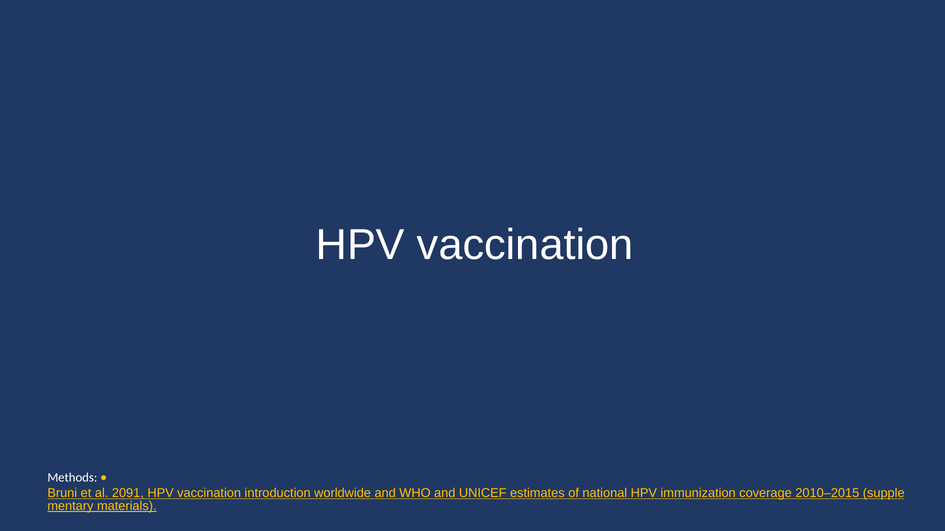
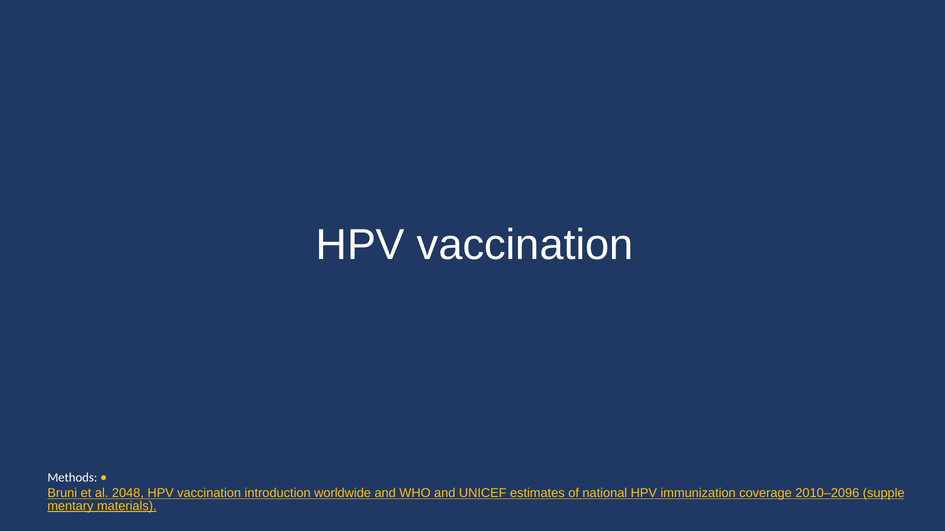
2091: 2091 -> 2048
2010–2015: 2010–2015 -> 2010–2096
